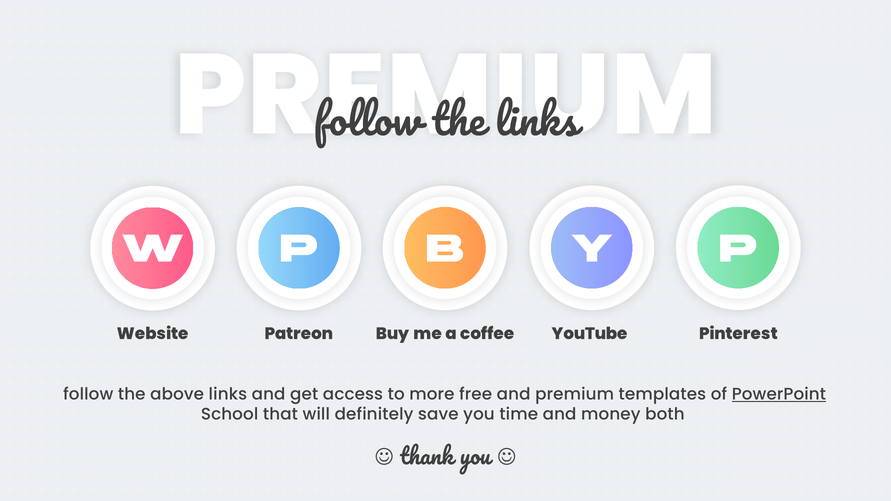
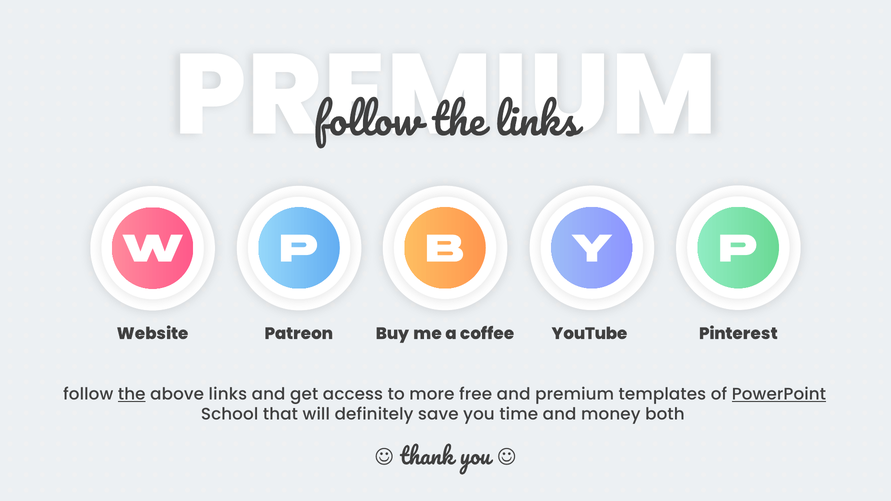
the underline: none -> present
